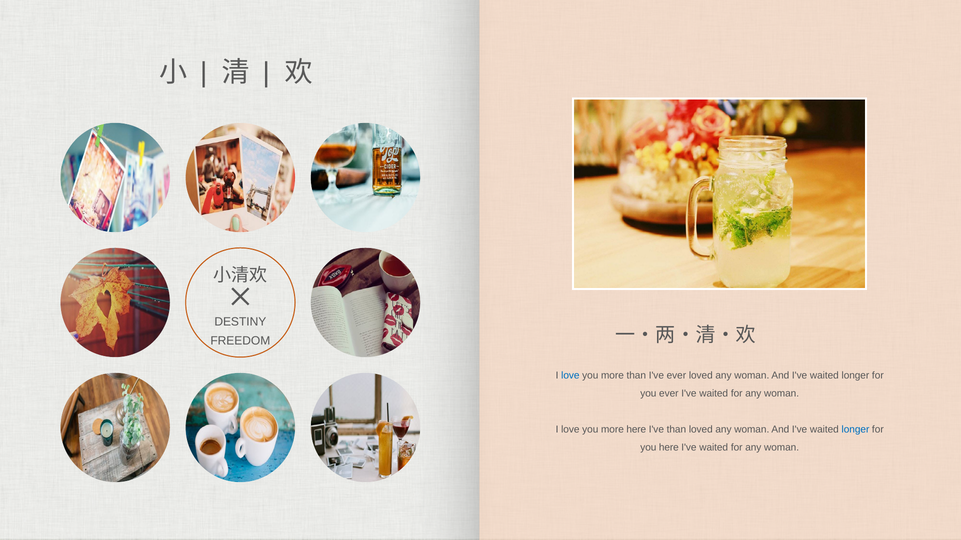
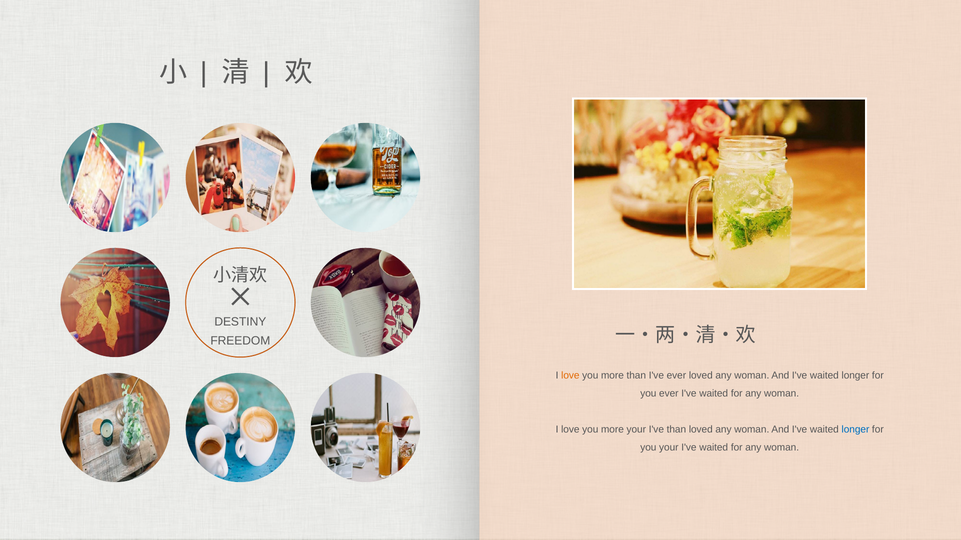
love at (570, 376) colour: blue -> orange
more here: here -> your
you here: here -> your
